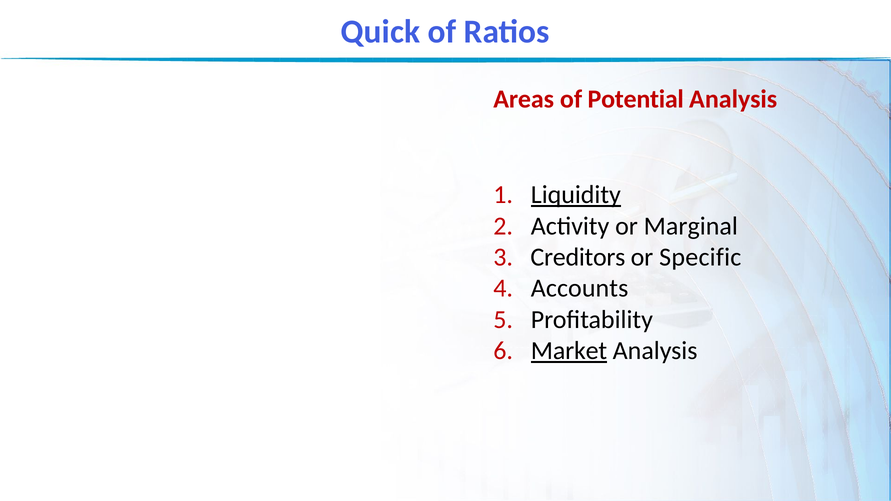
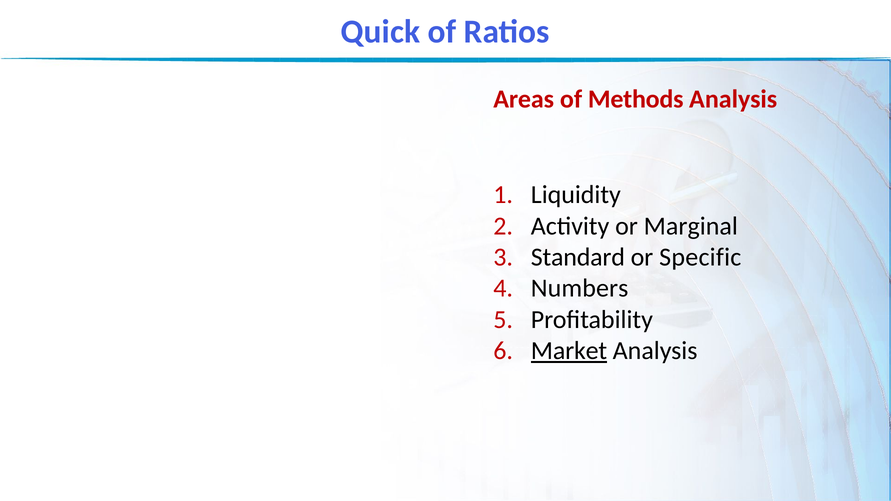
Potential: Potential -> Methods
Liquidity underline: present -> none
Creditors: Creditors -> Standard
Accounts: Accounts -> Numbers
